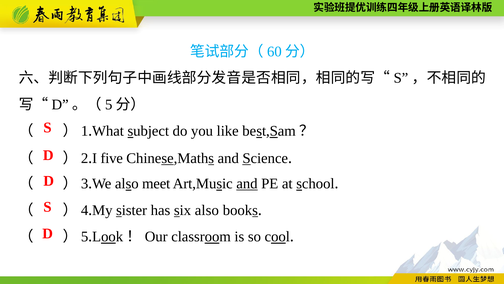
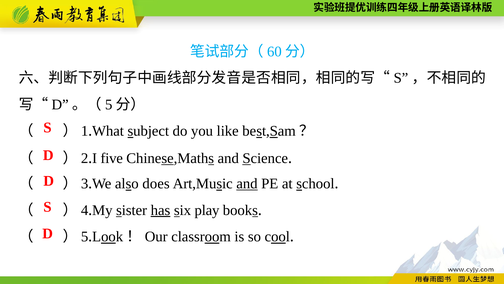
meet: meet -> does
has underline: none -> present
six also: also -> play
